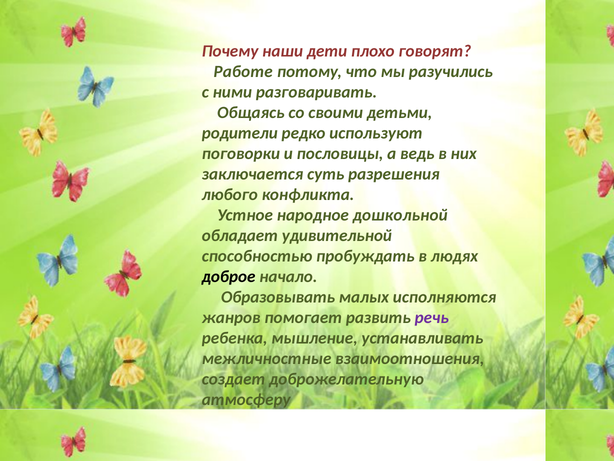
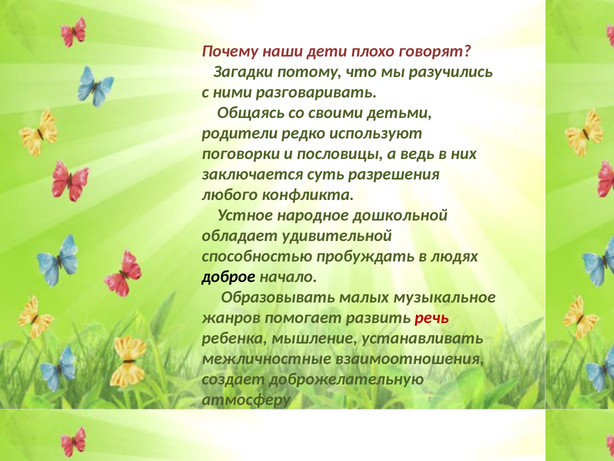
Работе: Работе -> Загадки
исполняются: исполняются -> музыкальное
речь colour: purple -> red
